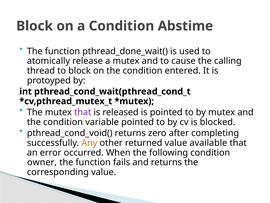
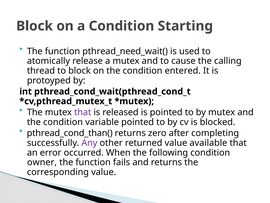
Abstime: Abstime -> Starting
pthread_done_wait(: pthread_done_wait( -> pthread_need_wait(
pthread_cond_void(: pthread_cond_void( -> pthread_cond_than(
Any colour: orange -> purple
